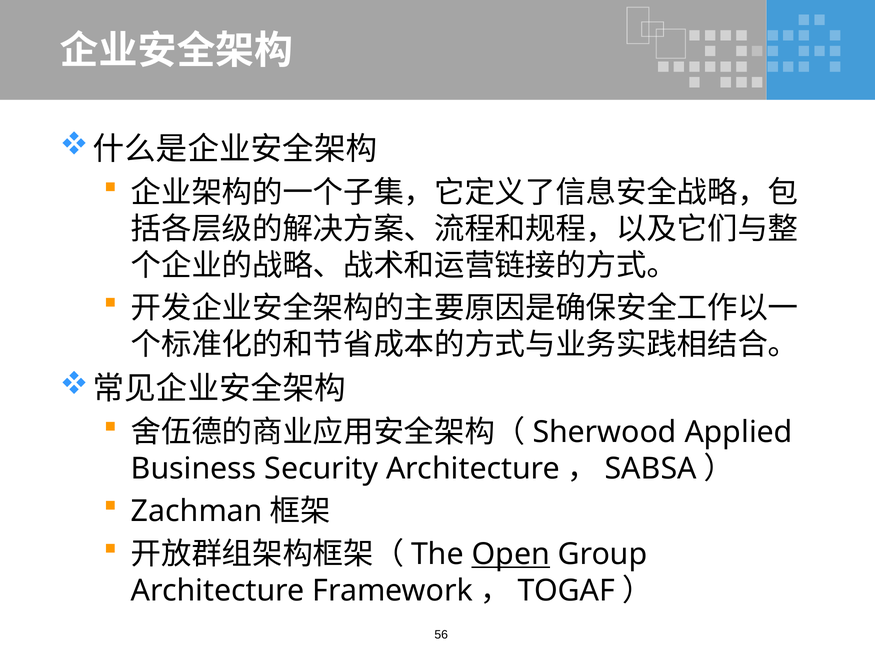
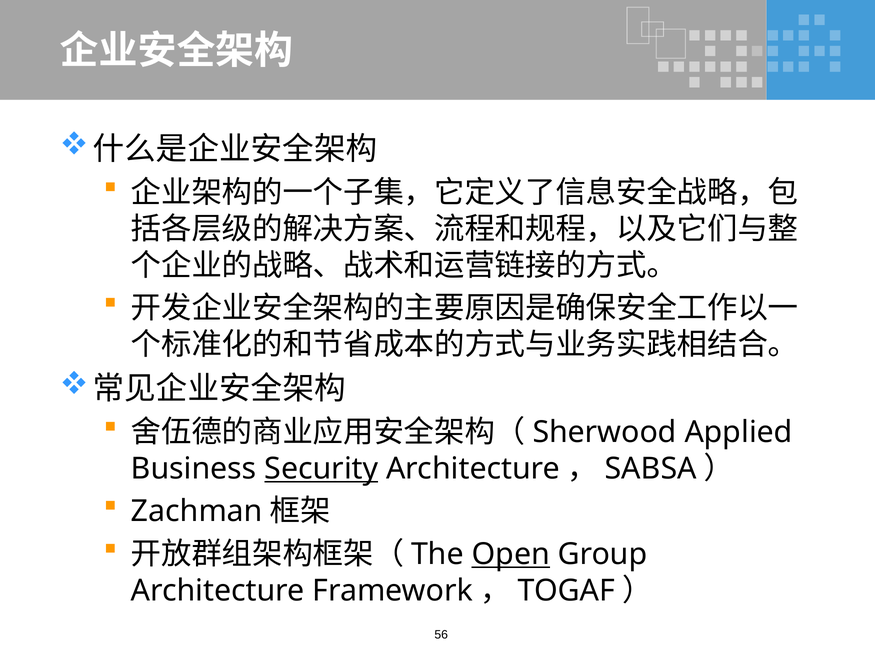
Security underline: none -> present
